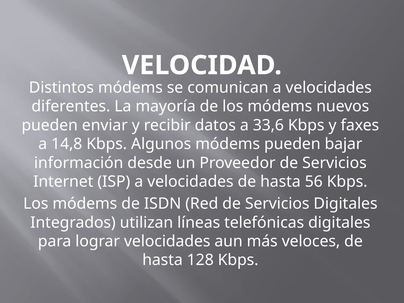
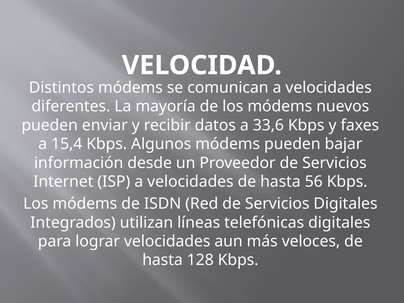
14,8: 14,8 -> 15,4
